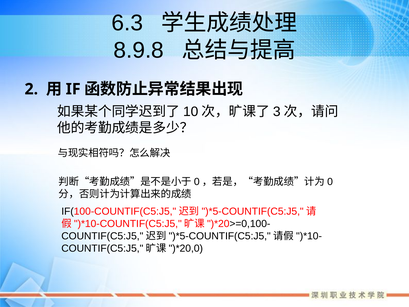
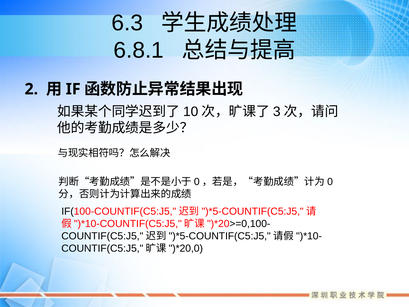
8.9.8: 8.9.8 -> 6.8.1
